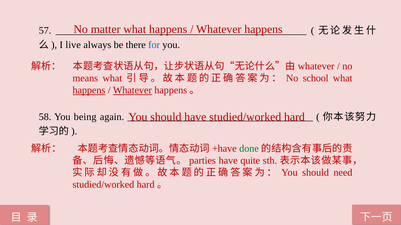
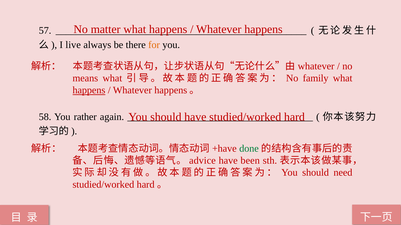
for colour: blue -> orange
school: school -> family
Whatever at (132, 91) underline: present -> none
being: being -> rather
parties: parties -> advice
quite: quite -> been
